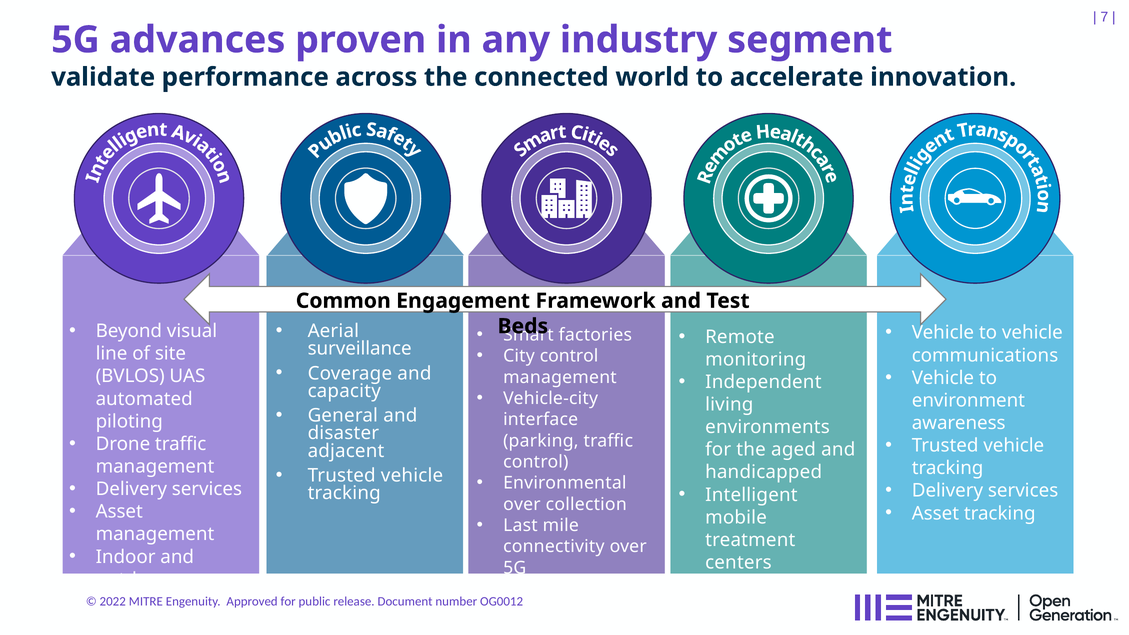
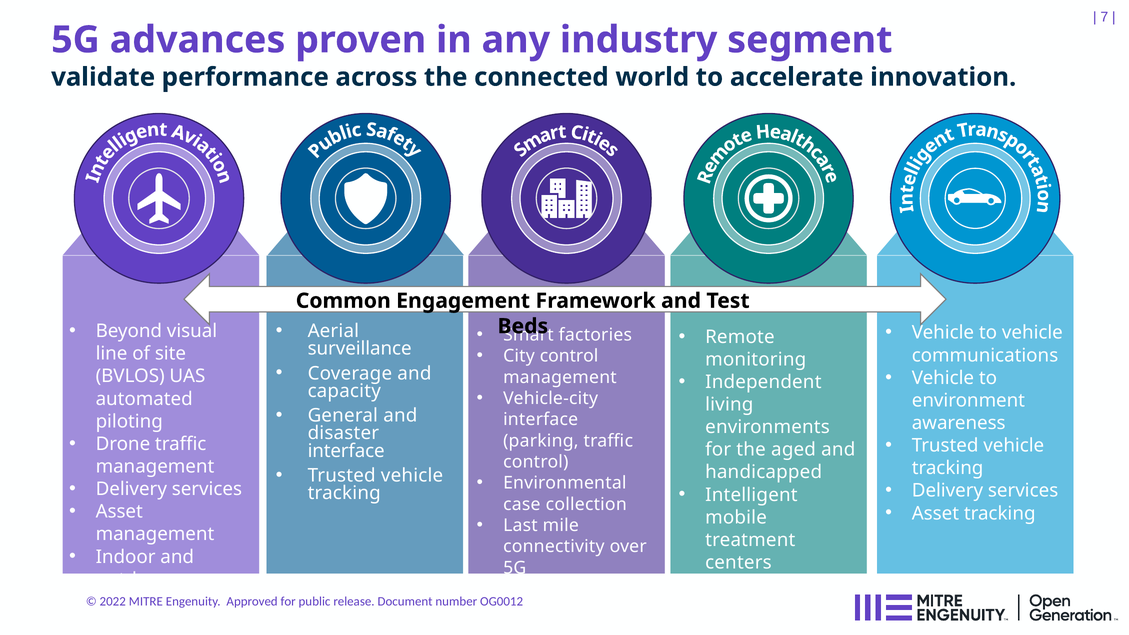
adjacent at (346, 451): adjacent -> interface
over at (522, 504): over -> case
